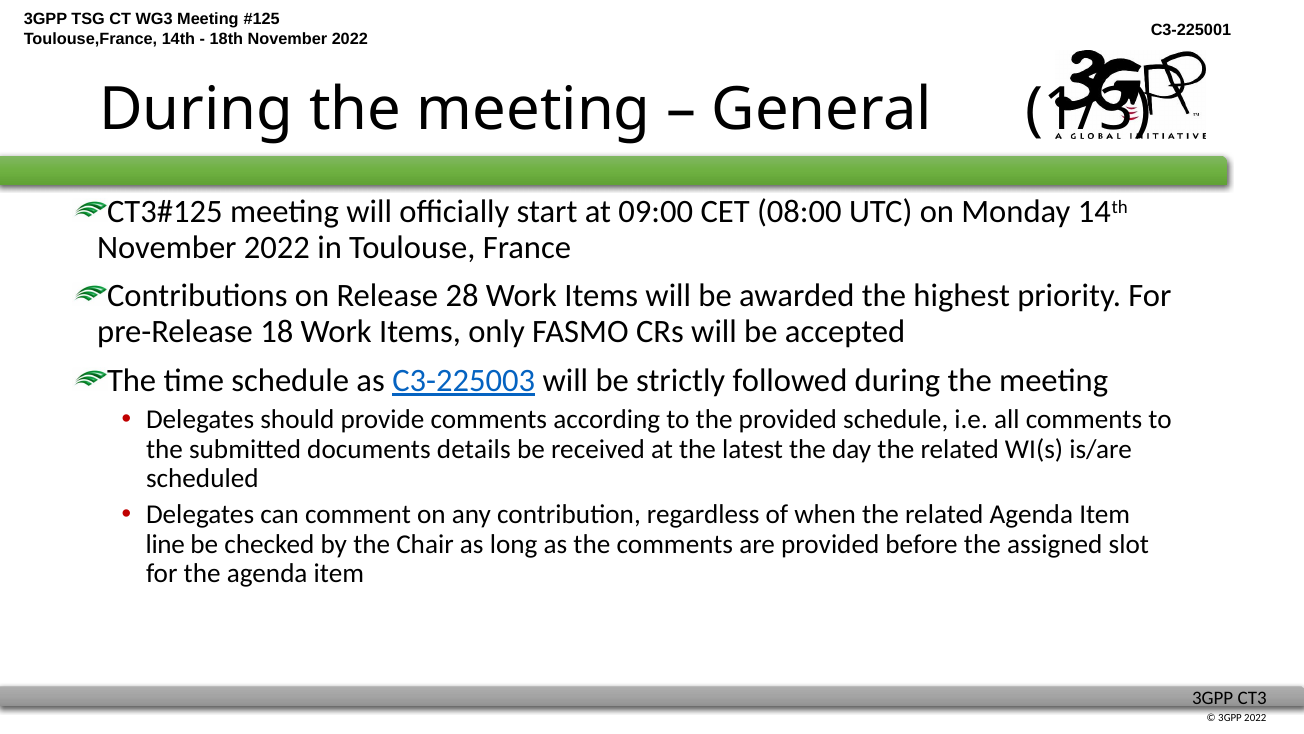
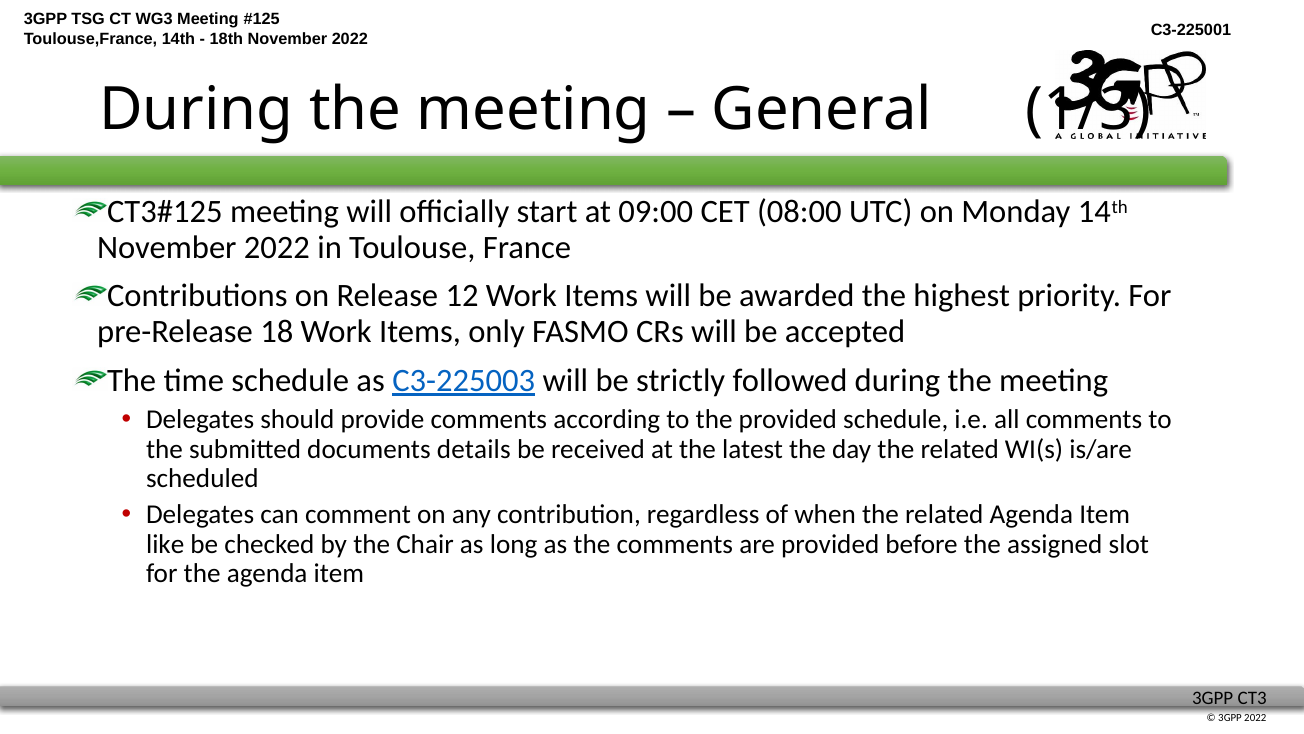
28: 28 -> 12
line: line -> like
